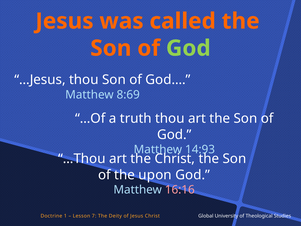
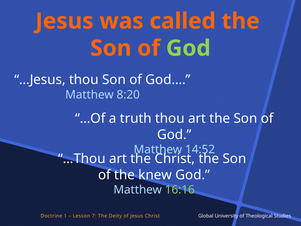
8:69: 8:69 -> 8:20
14:93: 14:93 -> 14:52
upon: upon -> knew
16:16 colour: pink -> light green
